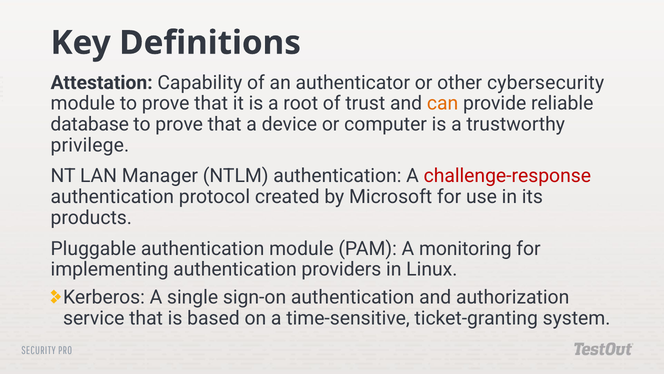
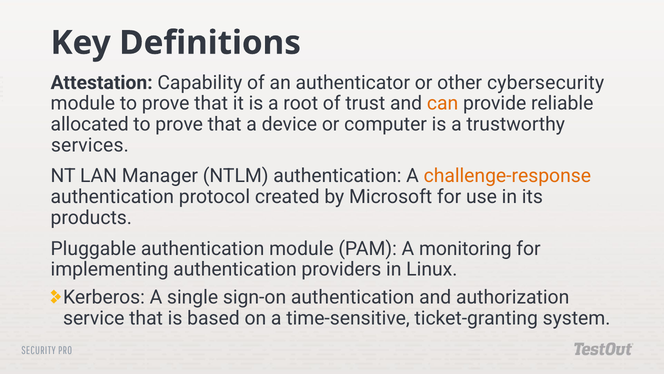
database: database -> allocated
privilege: privilege -> services
challenge-response colour: red -> orange
